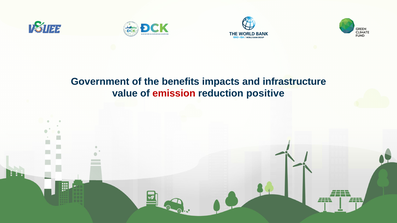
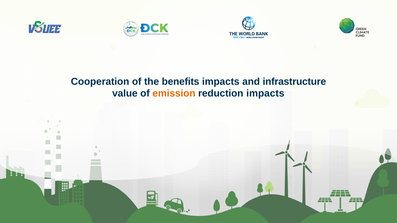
Government: Government -> Cooperation
emission colour: red -> orange
reduction positive: positive -> impacts
